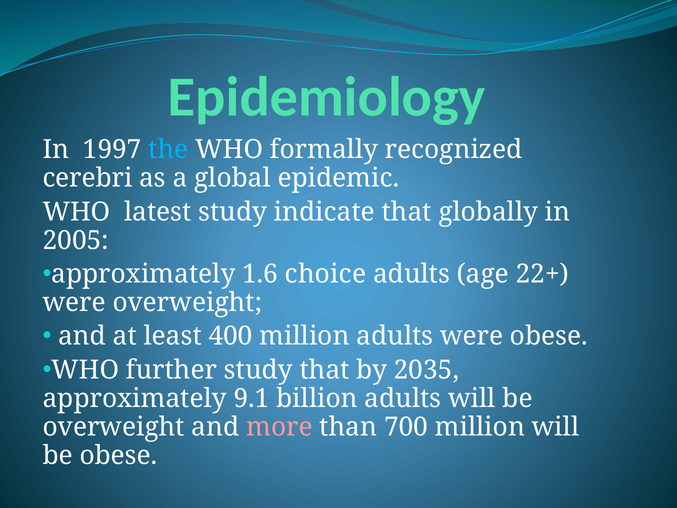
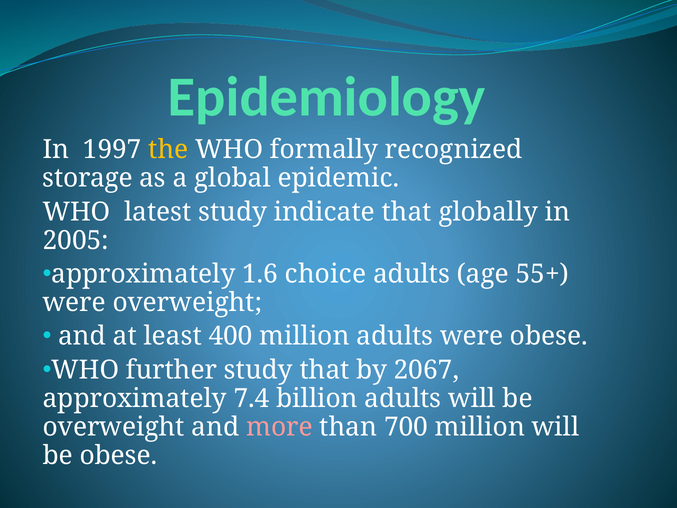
the colour: light blue -> yellow
cerebri: cerebri -> storage
22+: 22+ -> 55+
2035: 2035 -> 2067
9.1: 9.1 -> 7.4
